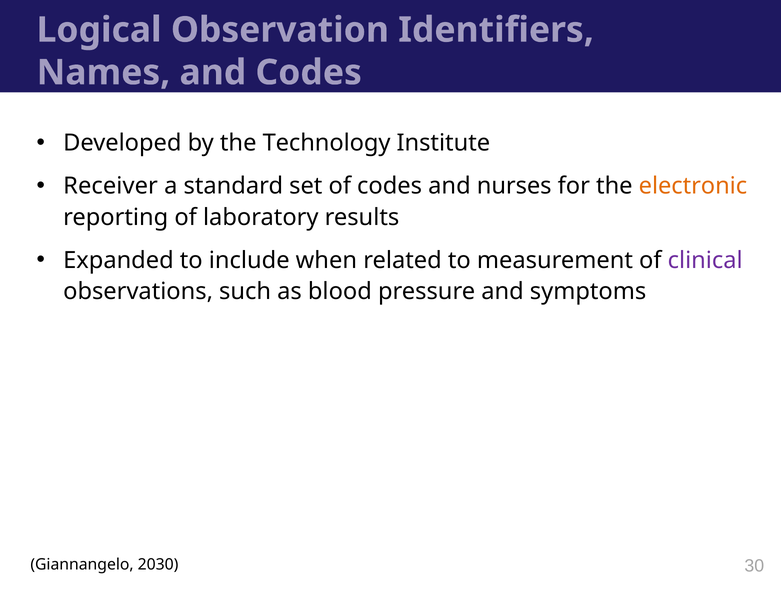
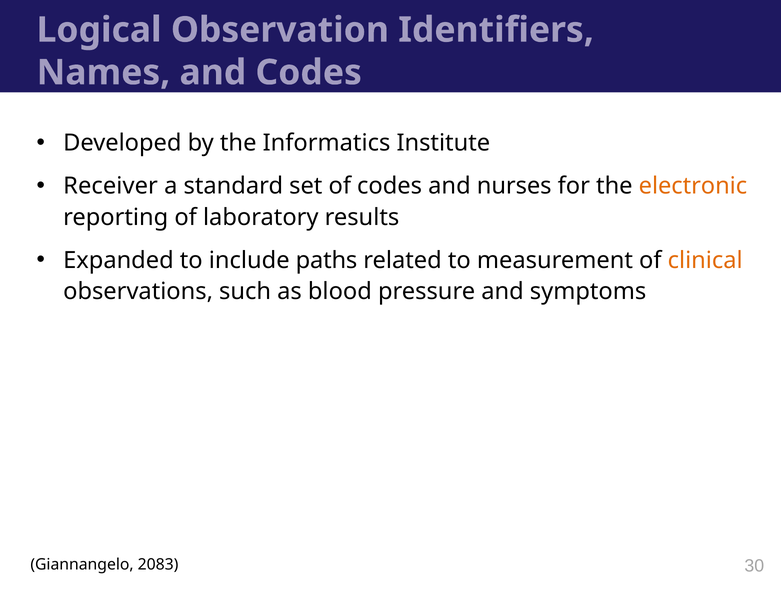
Technology: Technology -> Informatics
when: when -> paths
clinical colour: purple -> orange
2030: 2030 -> 2083
